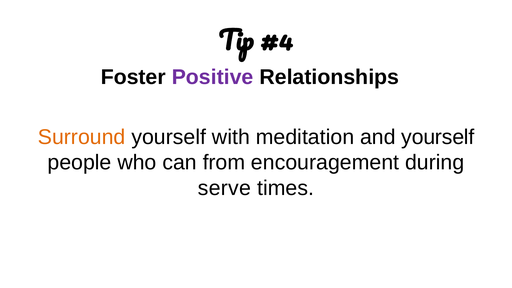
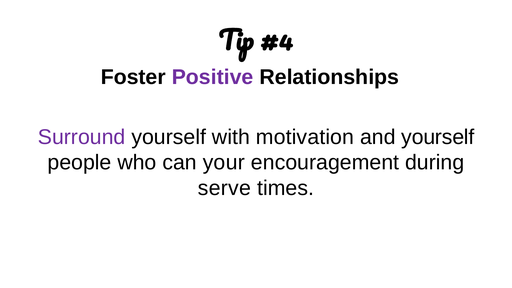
Surround colour: orange -> purple
meditation: meditation -> motivation
from: from -> your
